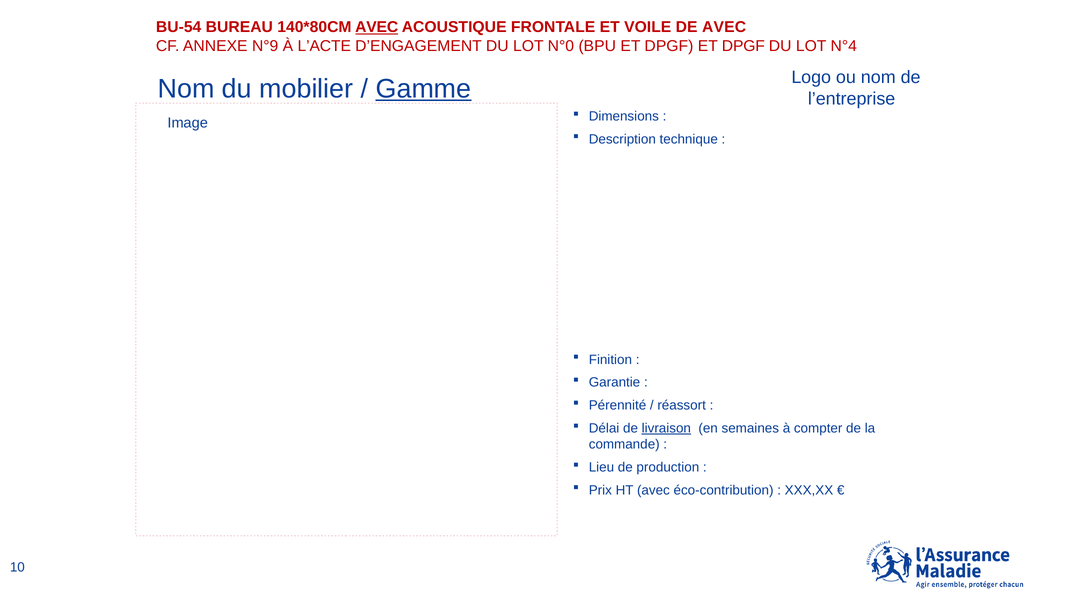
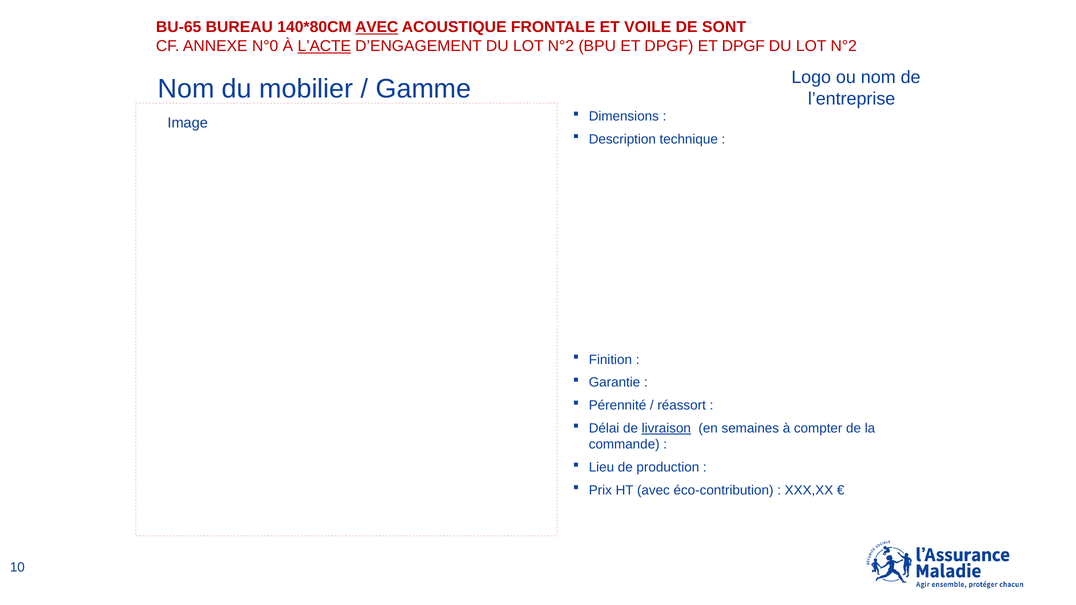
BU-54: BU-54 -> BU-65
DE AVEC: AVEC -> SONT
N°9: N°9 -> N°0
L’ACTE underline: none -> present
D’ENGAGEMENT DU LOT N°0: N°0 -> N°2
N°4 at (844, 46): N°4 -> N°2
Gamme underline: present -> none
